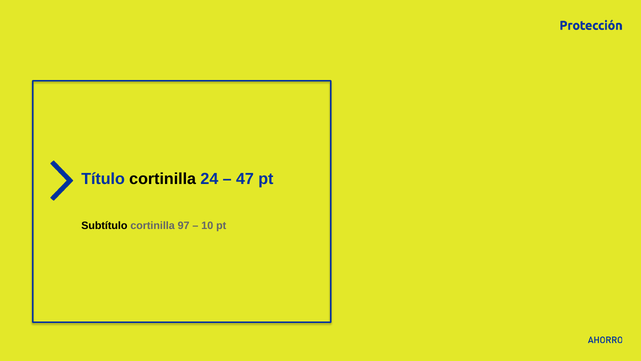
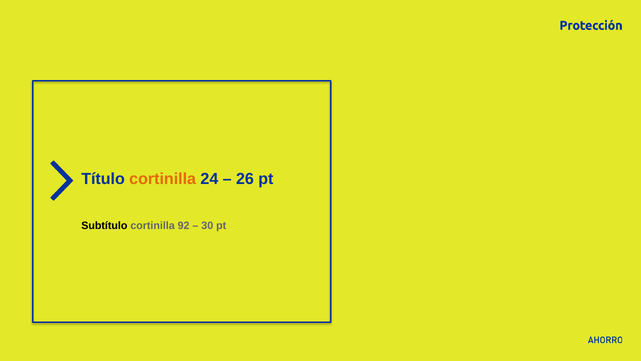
cortinilla at (163, 179) colour: black -> orange
47: 47 -> 26
97: 97 -> 92
10: 10 -> 30
